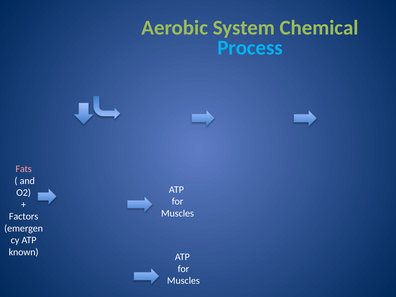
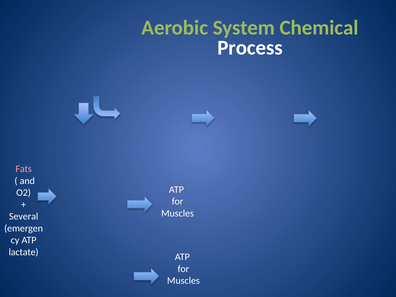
Process colour: light blue -> white
Factors: Factors -> Several
known: known -> lactate
